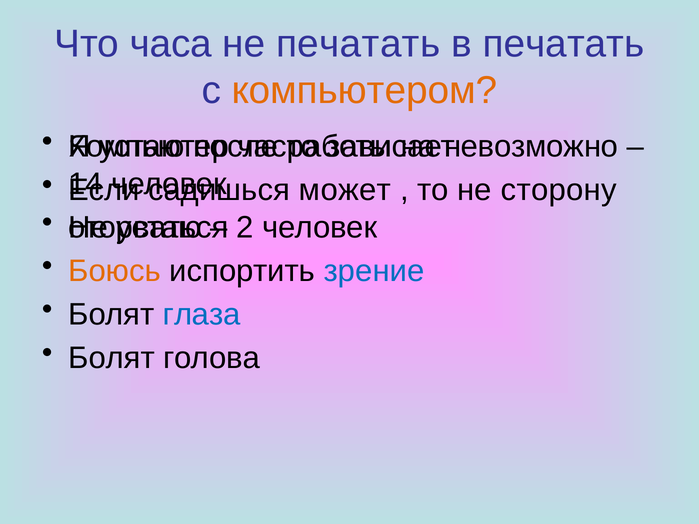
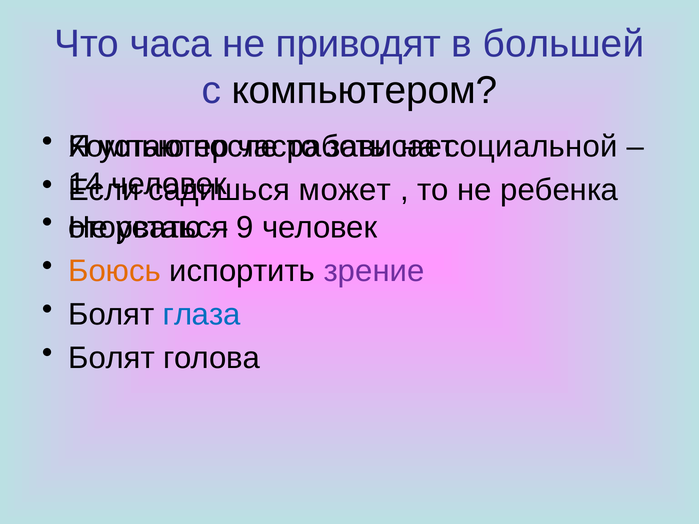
не печатать: печатать -> приводят
в печатать: печатать -> большей
компьютером colour: orange -> black
невозможно: невозможно -> социальной
сторону: сторону -> ребенка
2: 2 -> 9
зрение colour: blue -> purple
